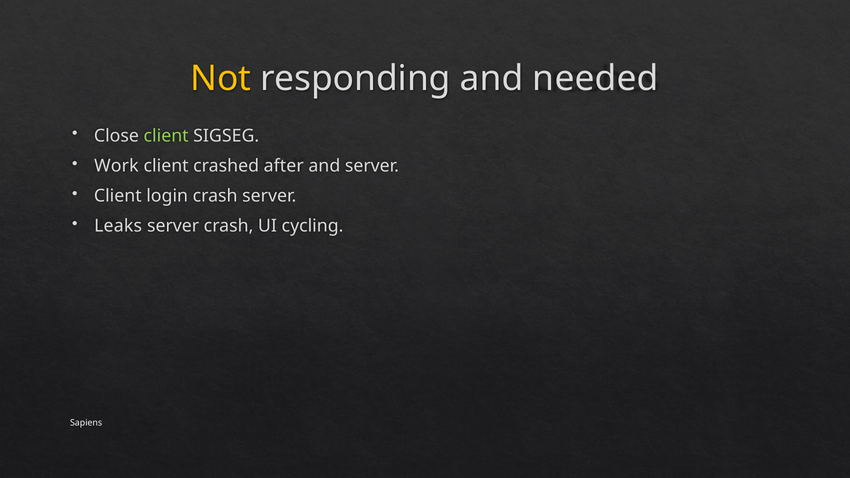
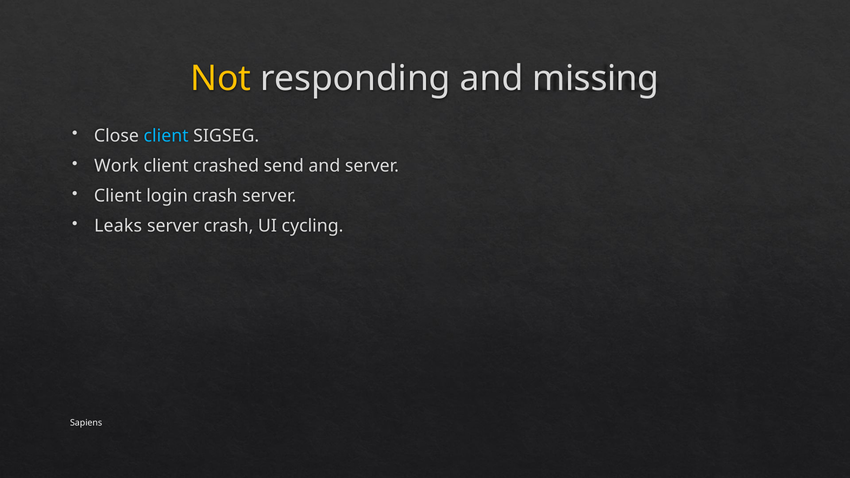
needed: needed -> missing
client at (166, 136) colour: light green -> light blue
after: after -> send
